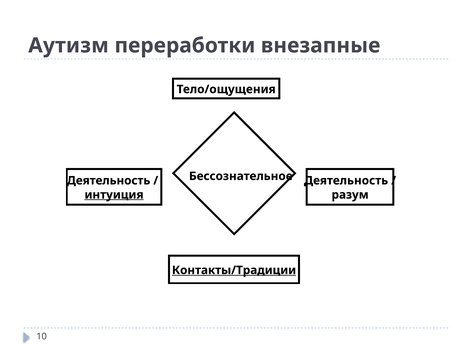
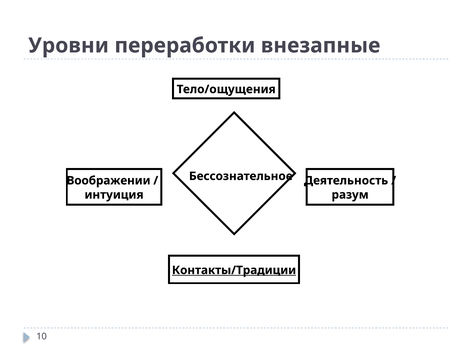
Аутизм: Аутизм -> Уровни
Деятельность at (109, 181): Деятельность -> Воображении
интуиция underline: present -> none
